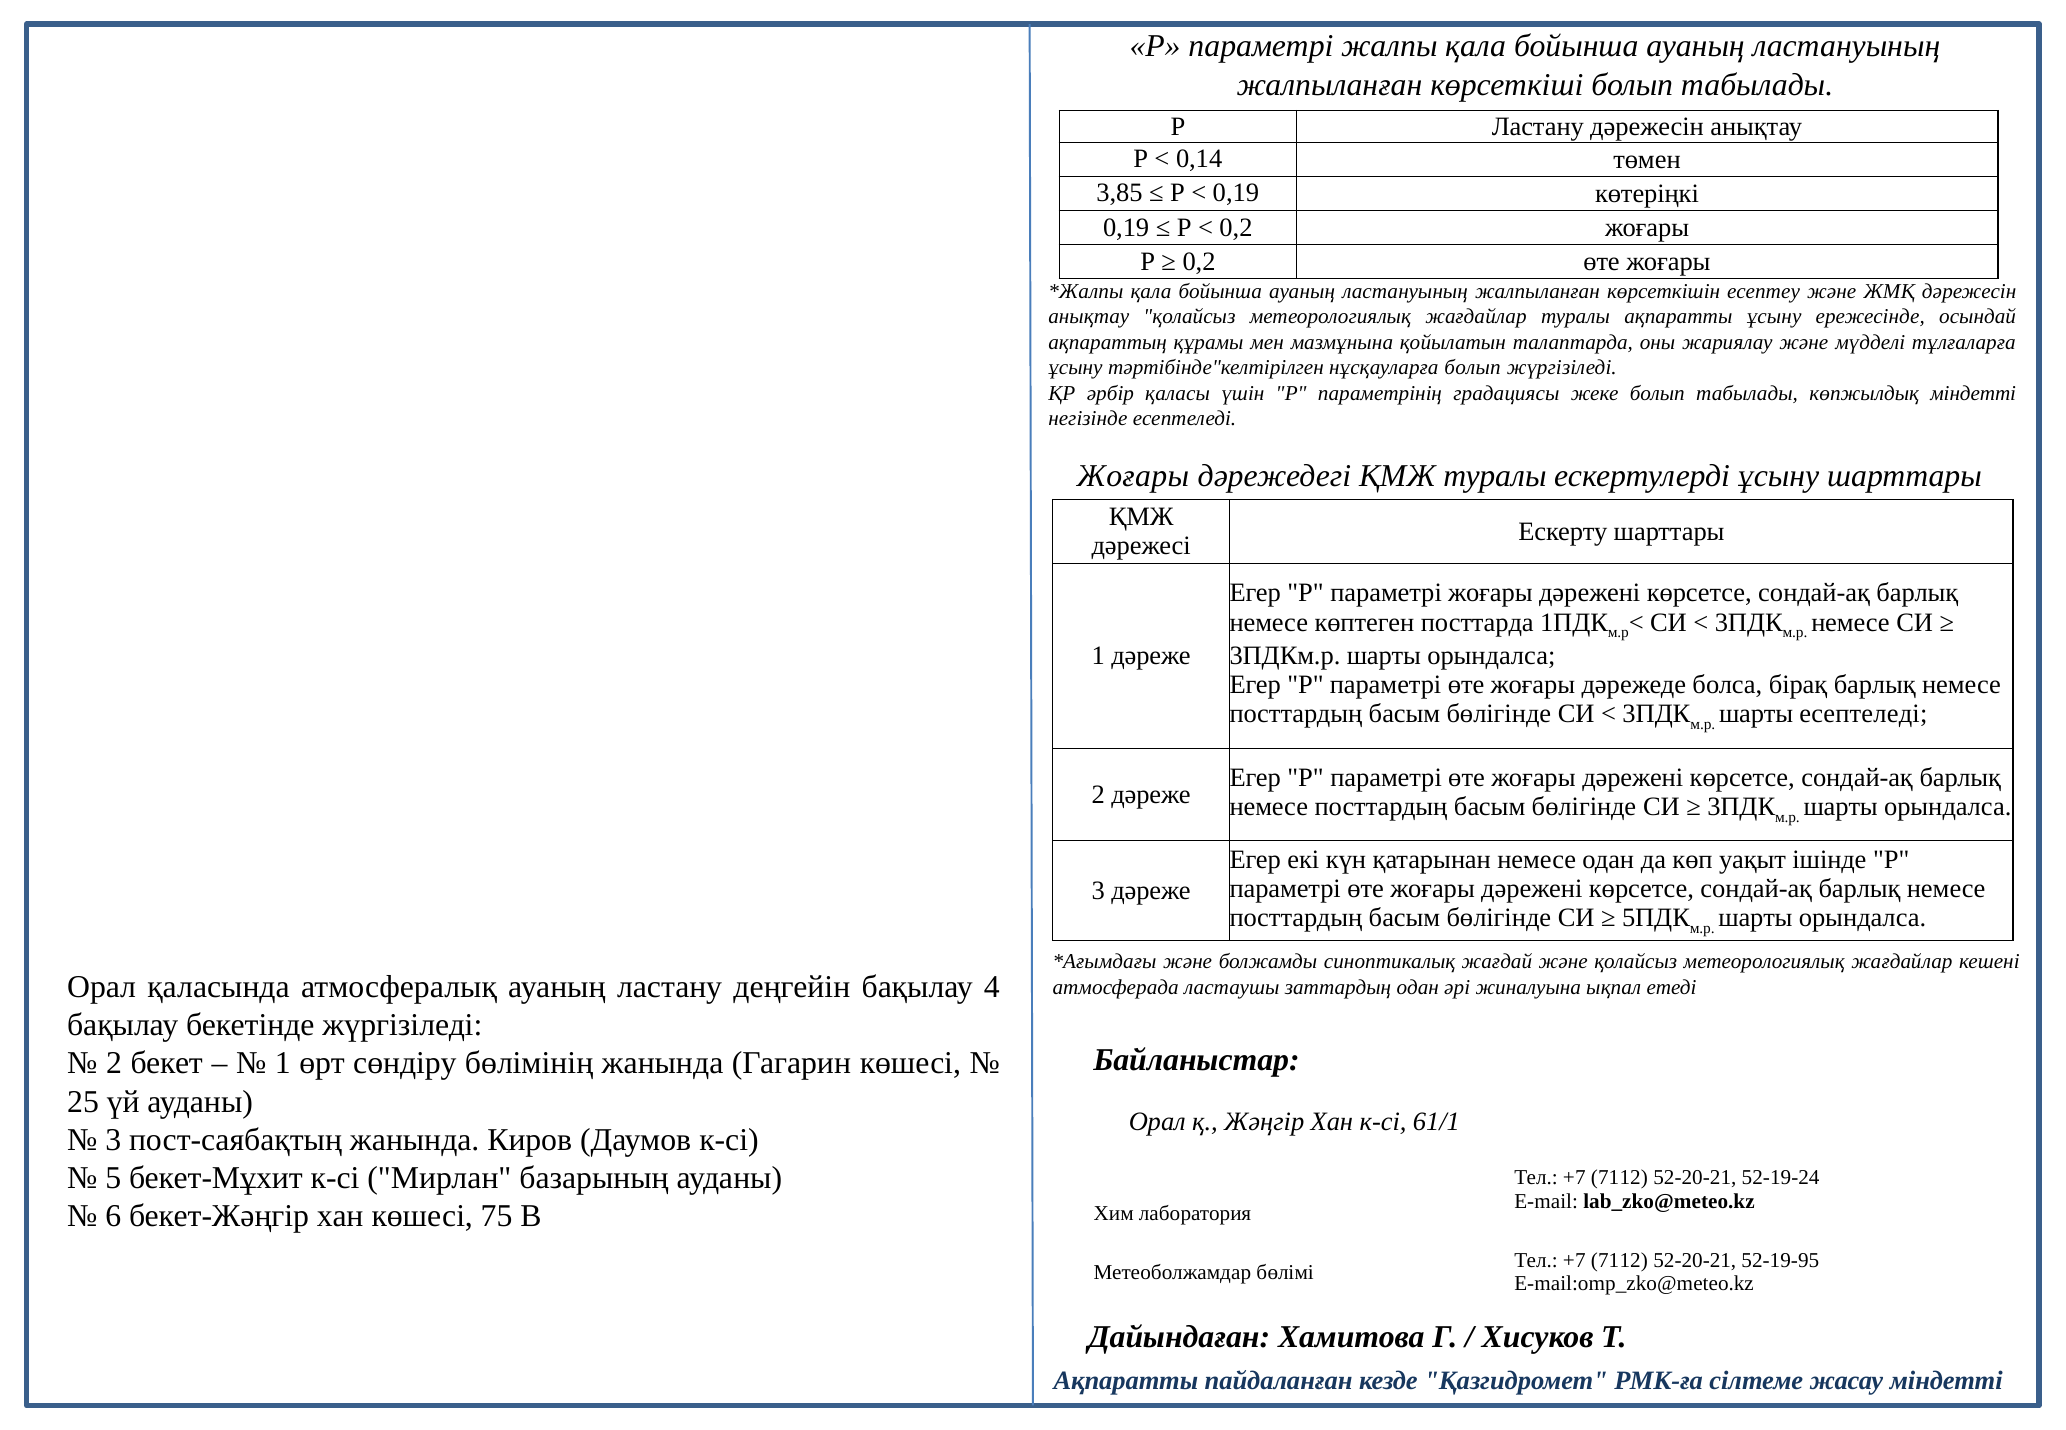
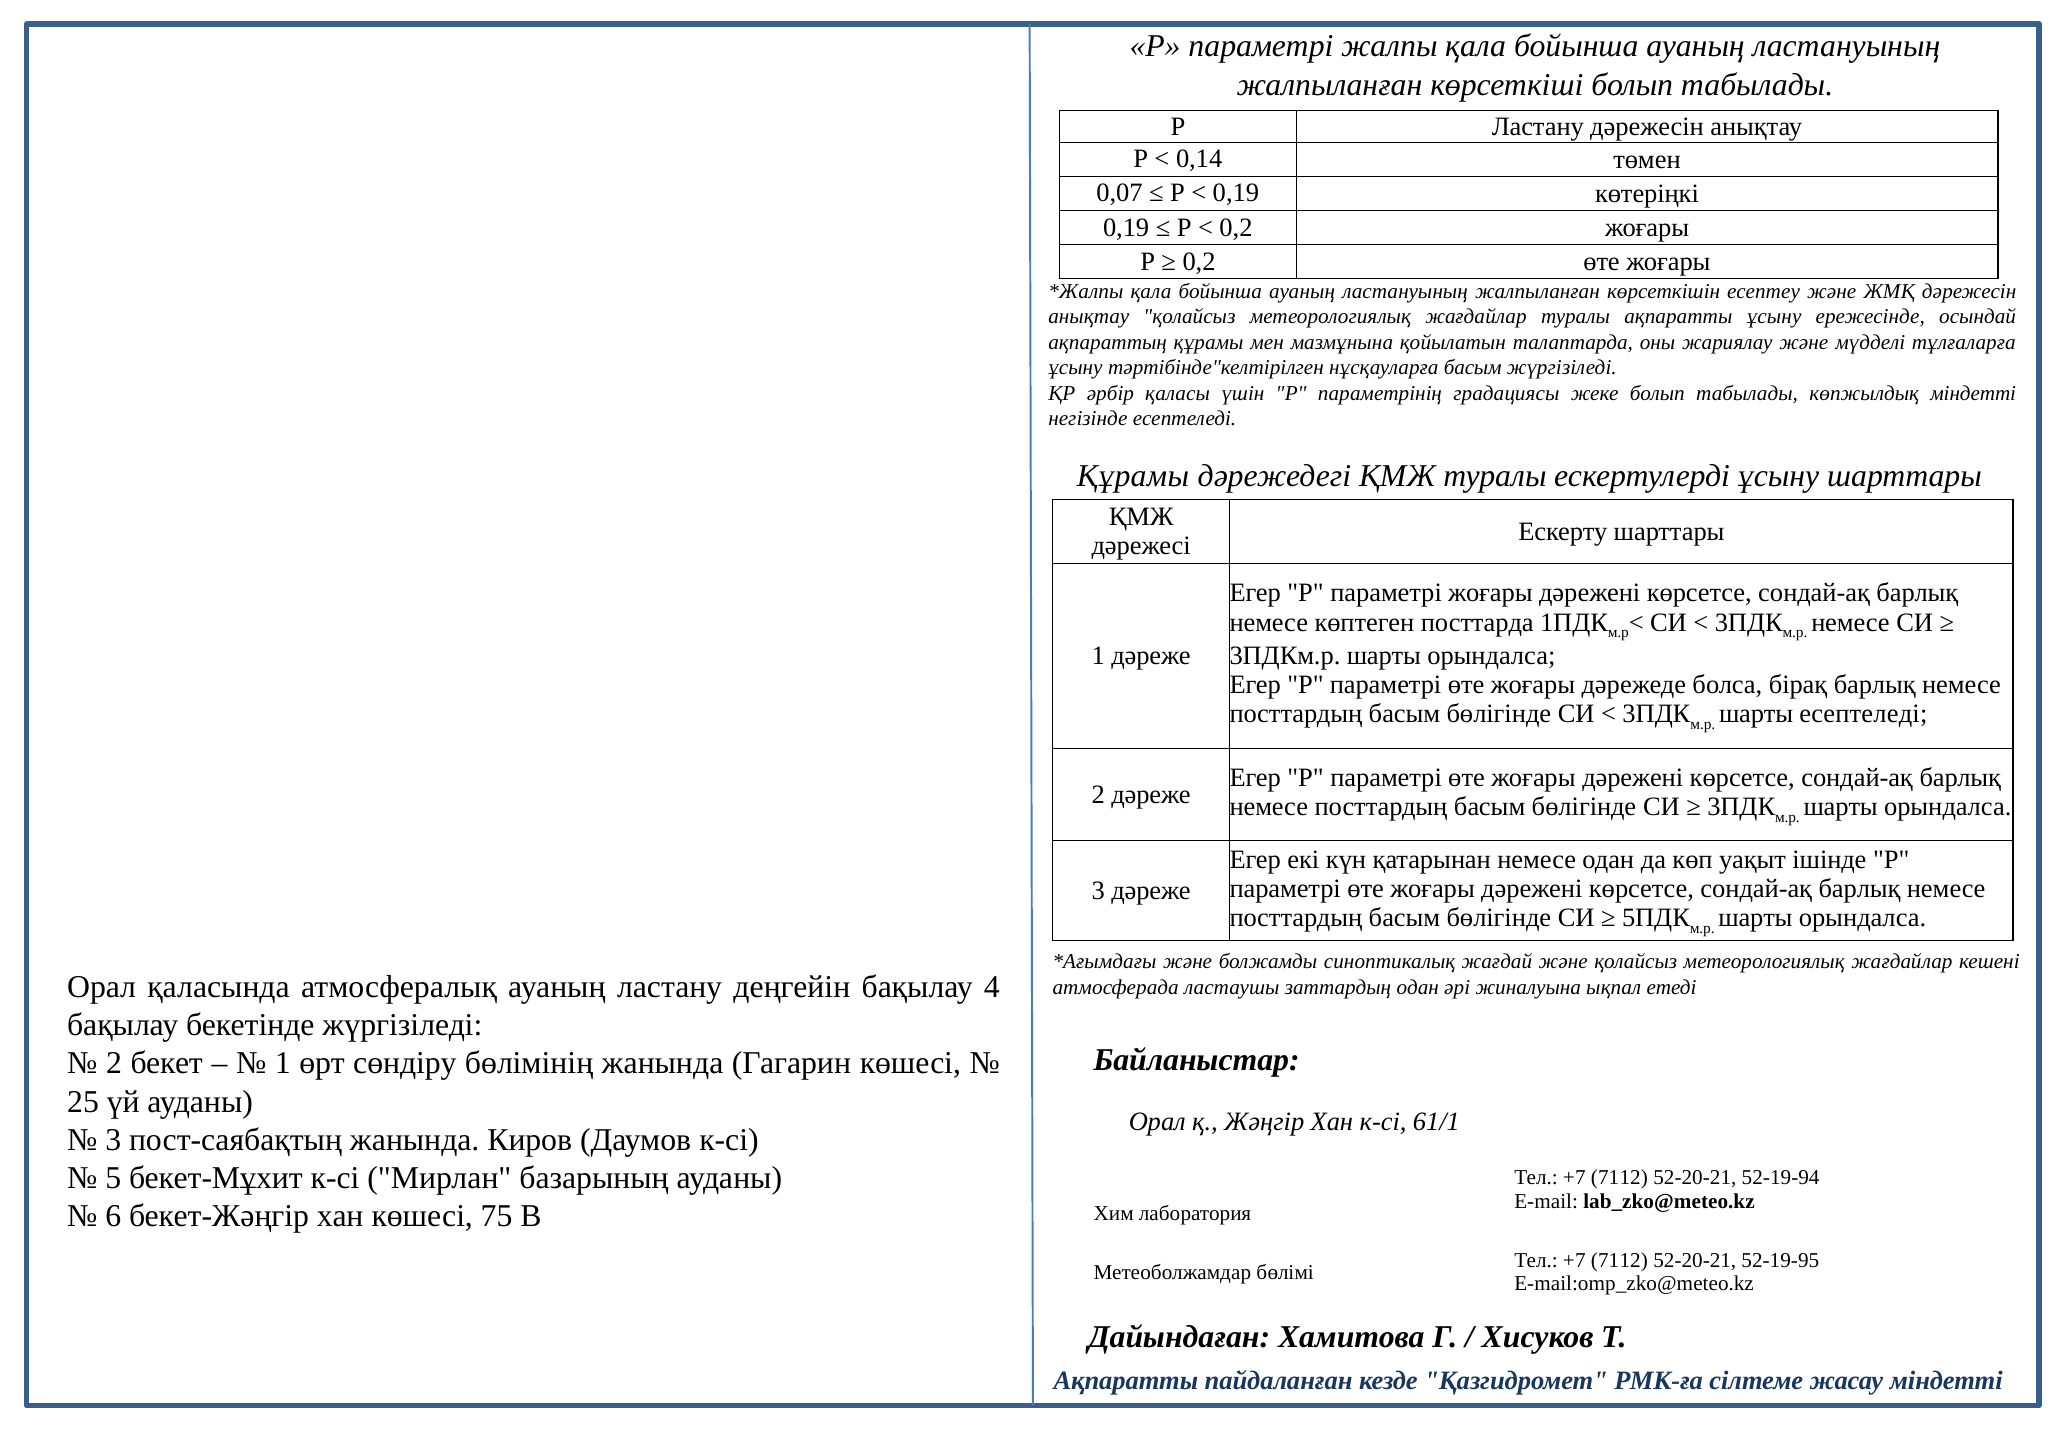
3,85: 3,85 -> 0,07
нұсқауларға болып: болып -> басым
Жоғары at (1133, 476): Жоғары -> Құрамы
52-19-24: 52-19-24 -> 52-19-94
